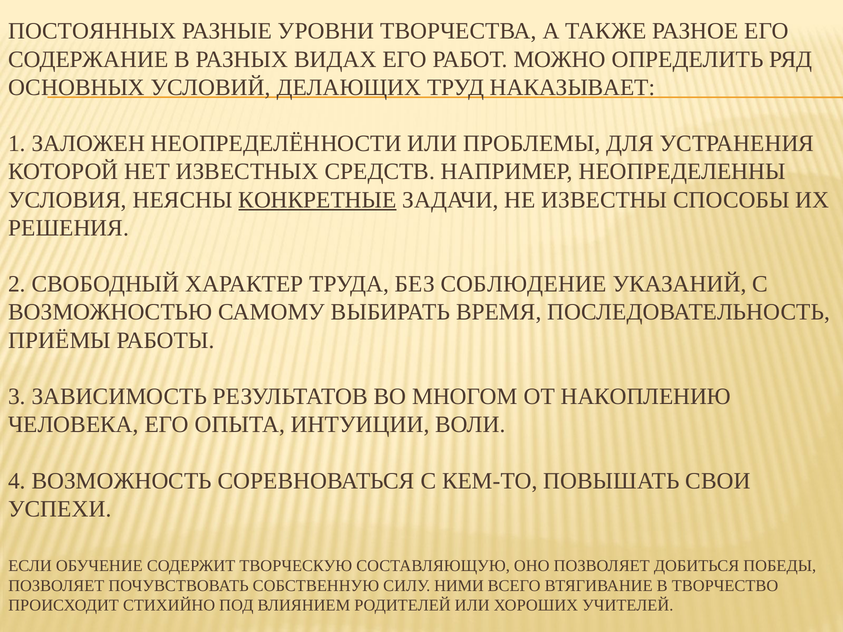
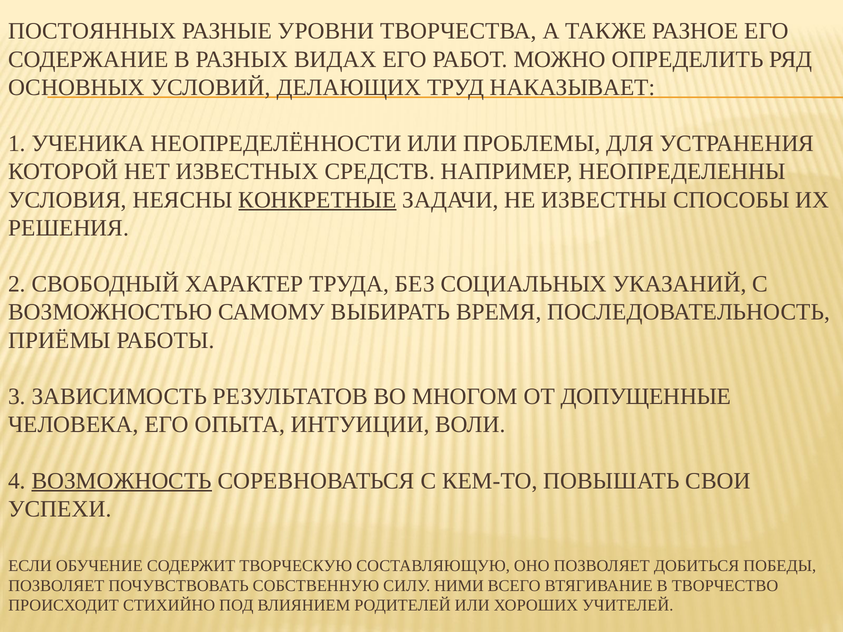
ЗАЛОЖЕН: ЗАЛОЖЕН -> УЧЕНИКА
СОБЛЮДЕНИЕ: СОБЛЮДЕНИЕ -> СОЦИАЛЬНЫХ
НАКОПЛЕНИЮ: НАКОПЛЕНИЮ -> ДОПУЩЕННЫЕ
ВОЗМОЖНОСТЬ underline: none -> present
